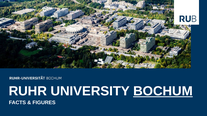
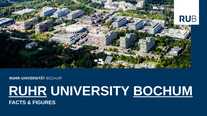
RUHR underline: none -> present
